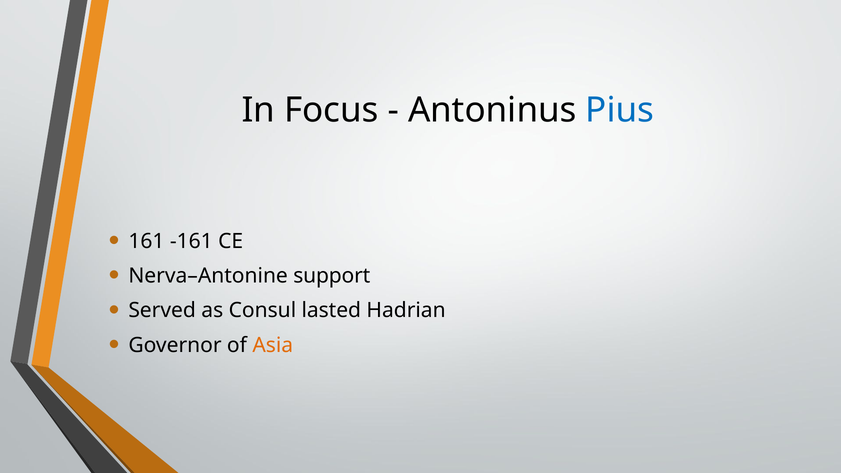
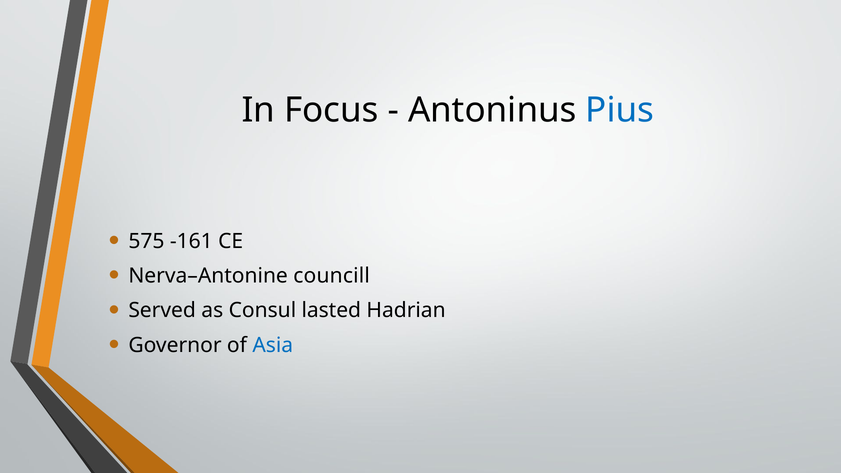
161: 161 -> 575
support: support -> councill
Asia colour: orange -> blue
